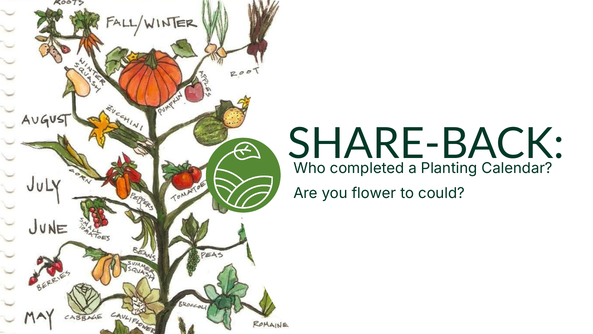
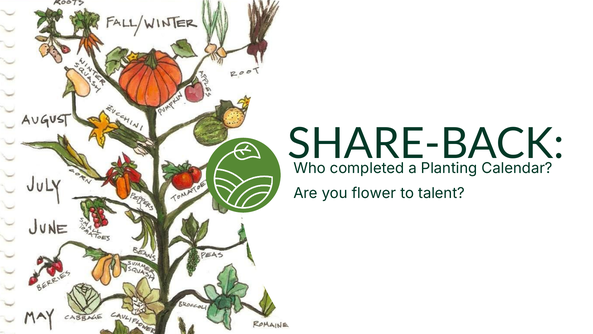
could: could -> talent
